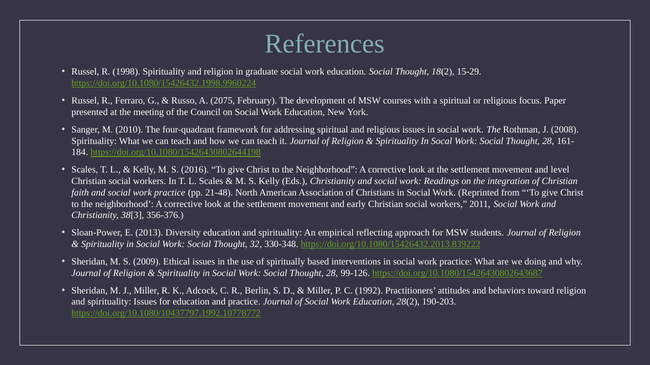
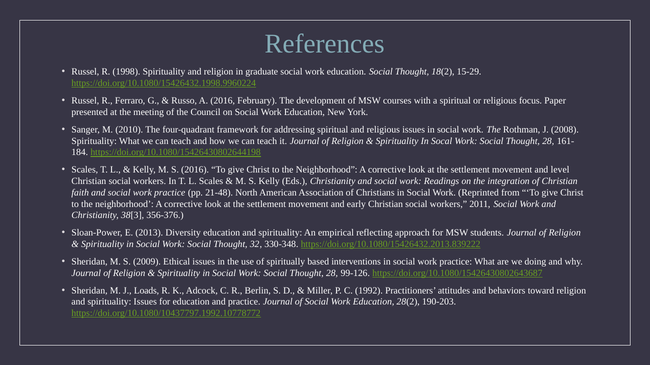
A 2075: 2075 -> 2016
J Miller: Miller -> Loads
